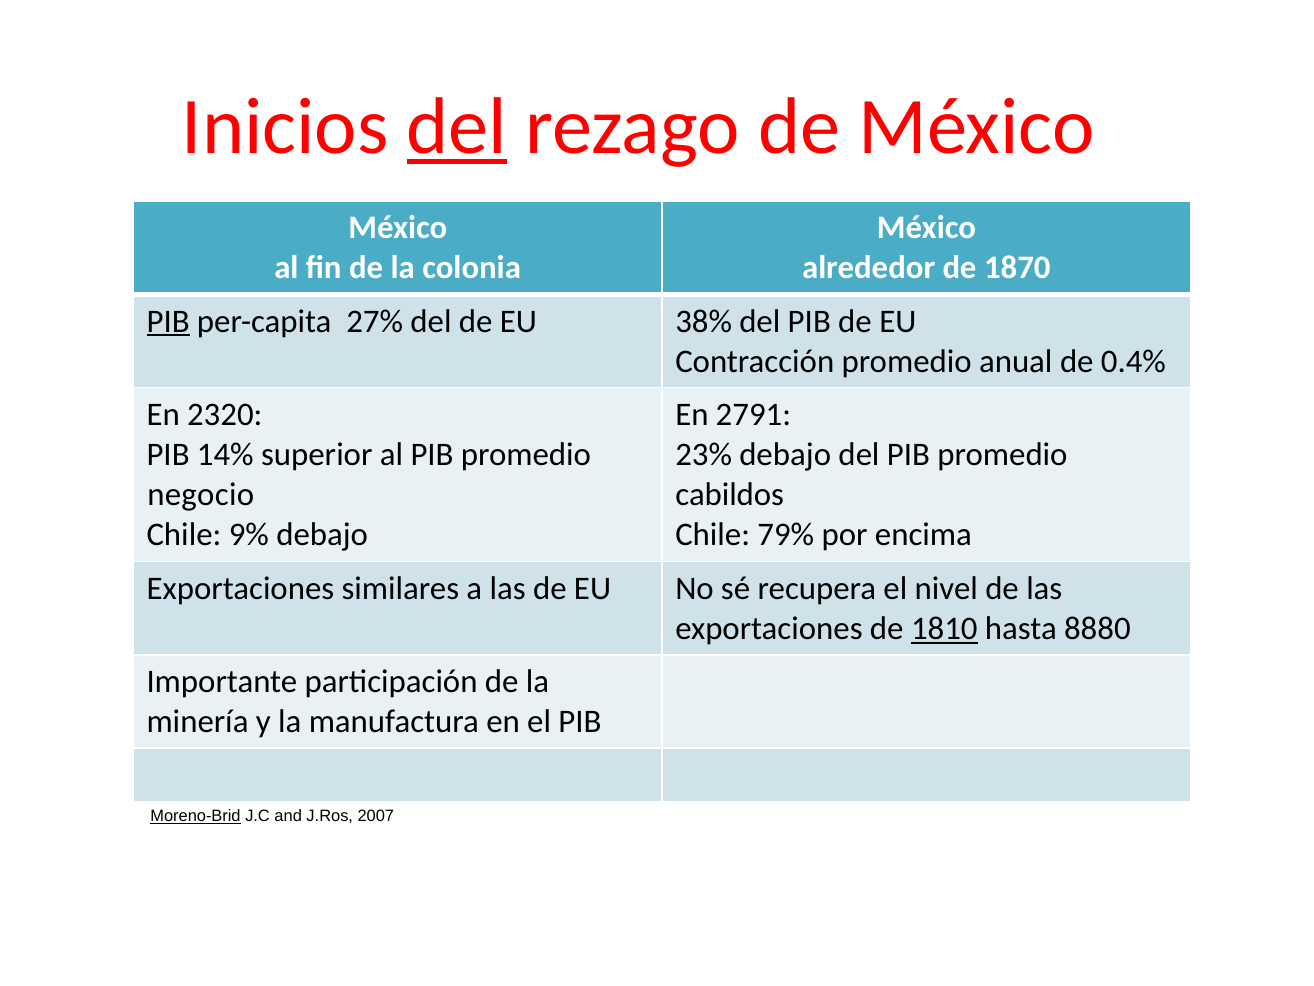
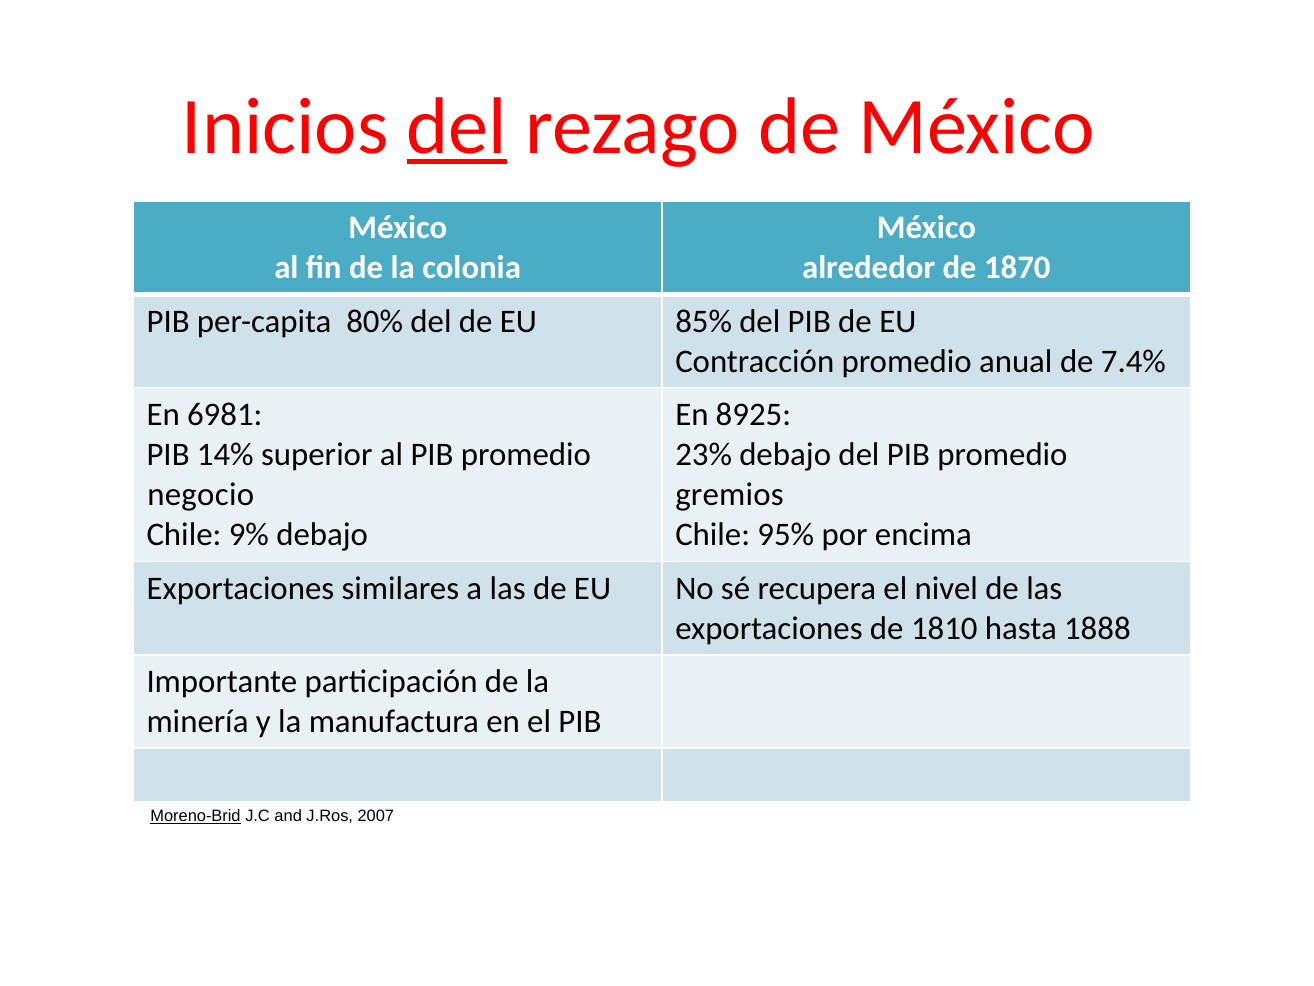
PIB at (168, 321) underline: present -> none
27%: 27% -> 80%
38%: 38% -> 85%
0.4%: 0.4% -> 7.4%
2320: 2320 -> 6981
2791: 2791 -> 8925
cabildos: cabildos -> gremios
79%: 79% -> 95%
1810 underline: present -> none
8880: 8880 -> 1888
